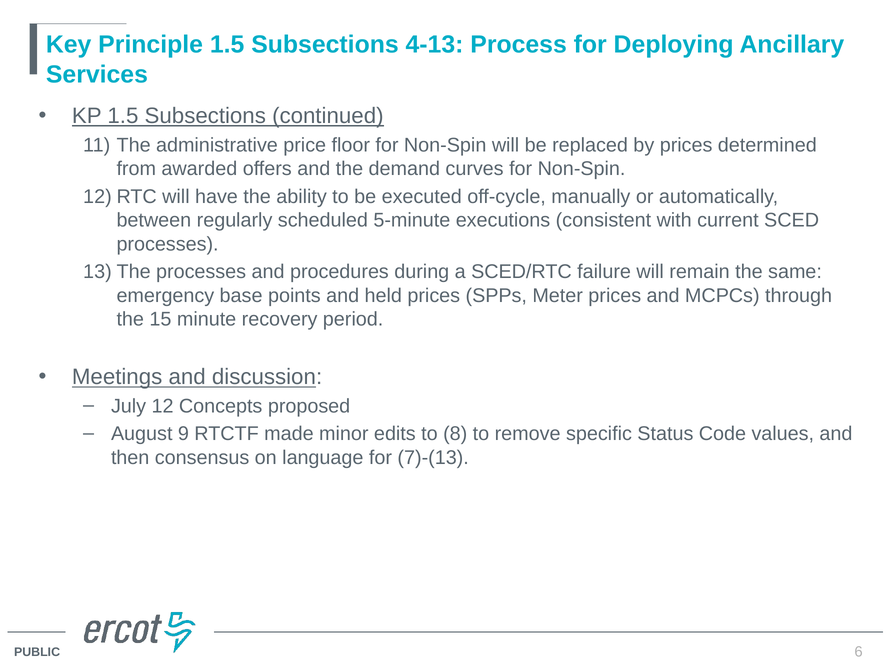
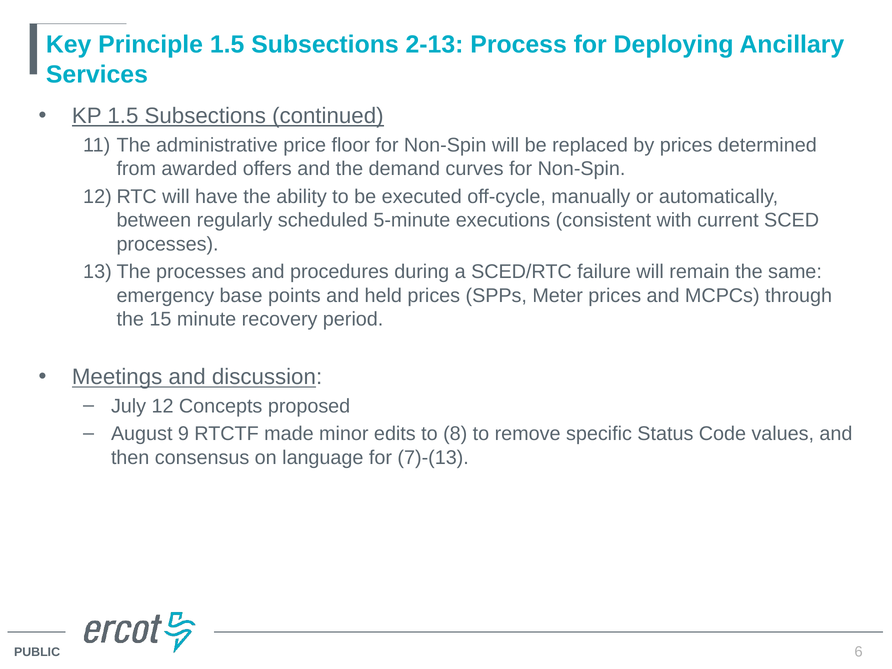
4-13: 4-13 -> 2-13
